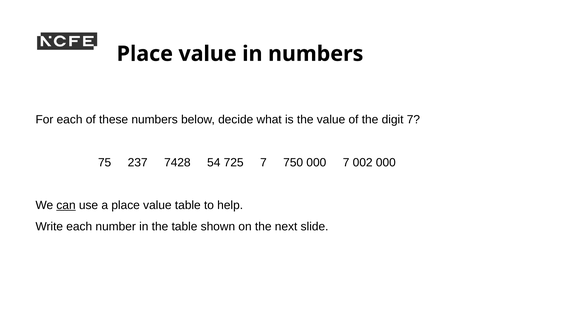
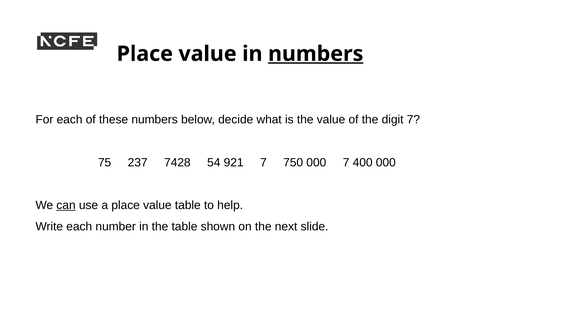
numbers at (316, 54) underline: none -> present
725: 725 -> 921
002: 002 -> 400
